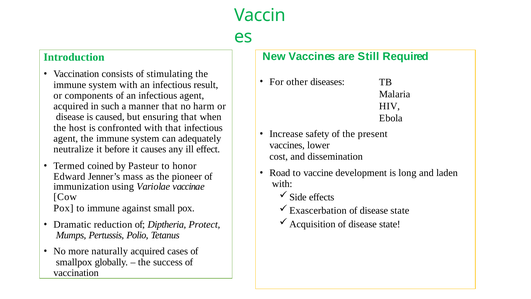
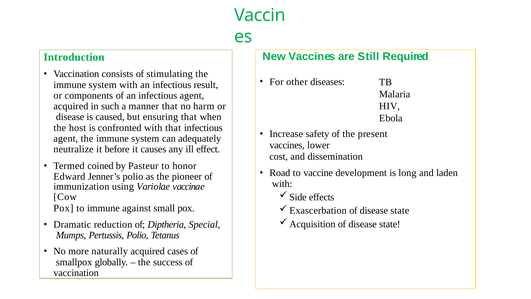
Jenner’s mass: mass -> polio
Protect: Protect -> Special
